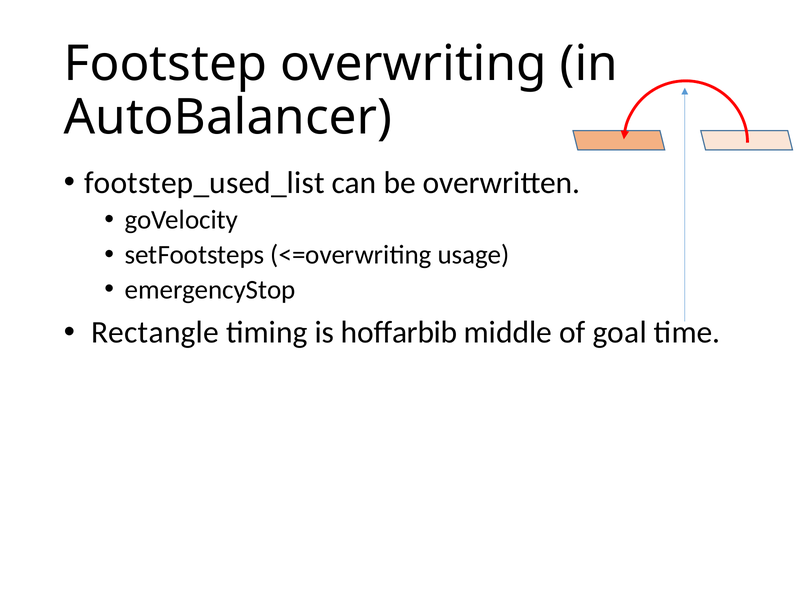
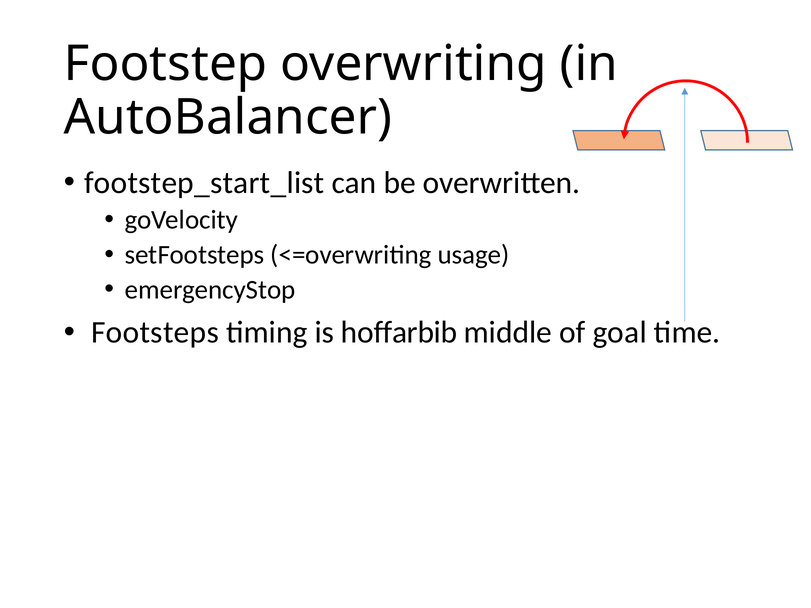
footstep_used_list: footstep_used_list -> footstep_start_list
Rectangle: Rectangle -> Footsteps
